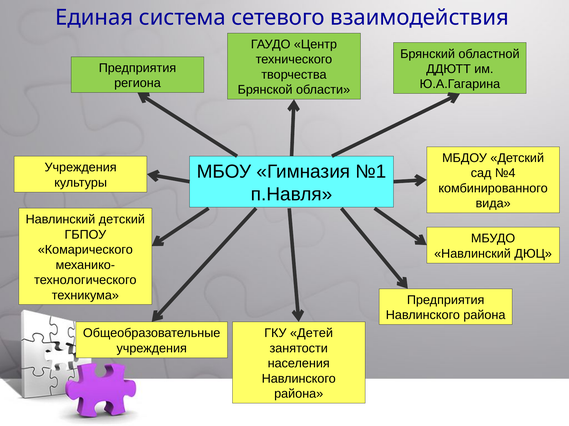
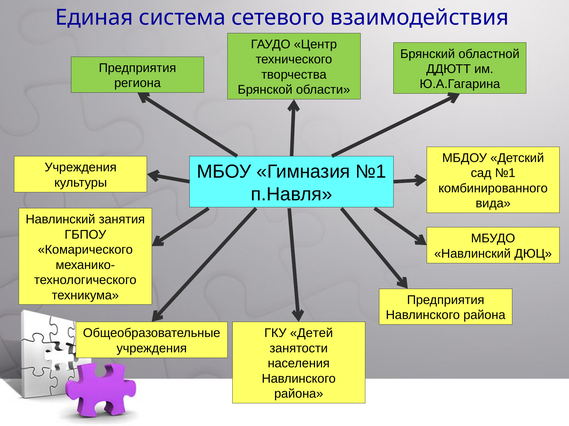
сад №4: №4 -> №1
Навлинский детский: детский -> занятия
